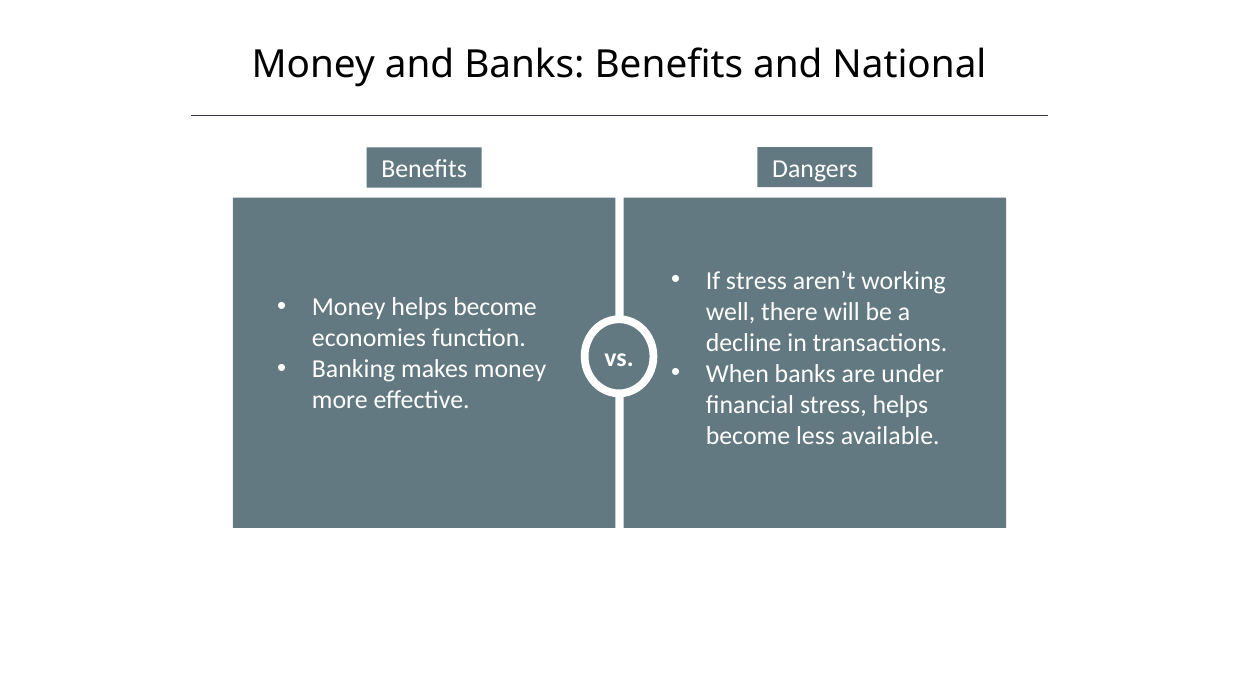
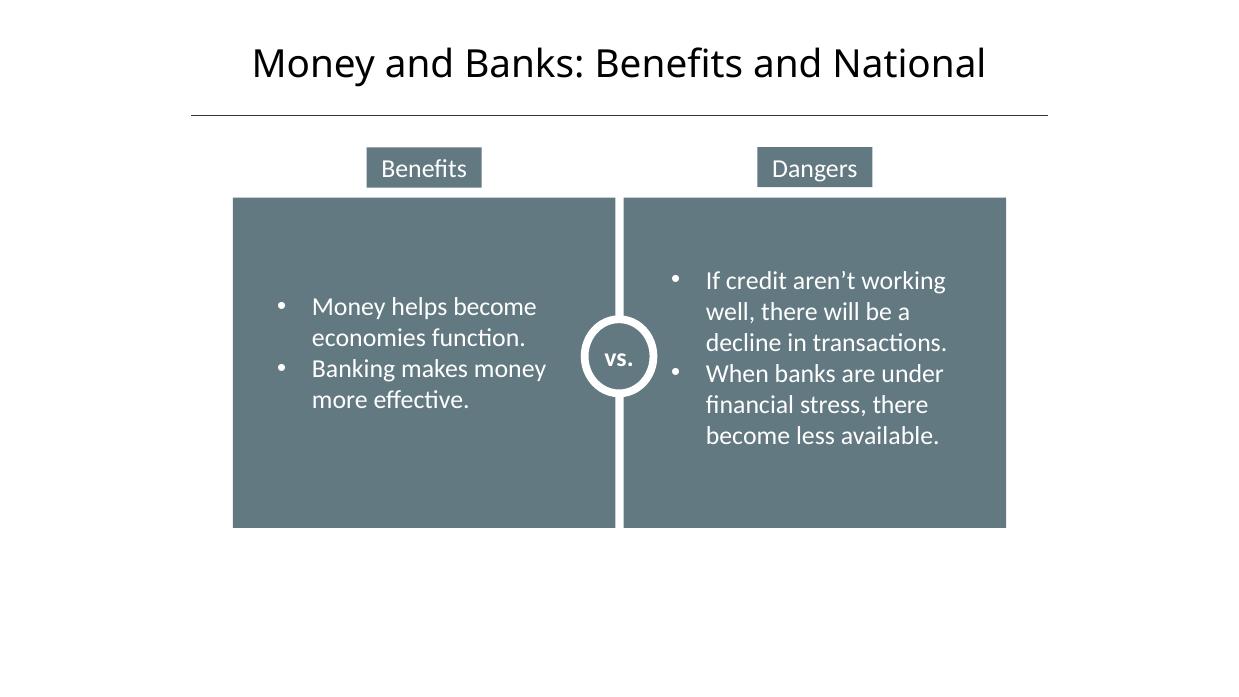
If stress: stress -> credit
stress helps: helps -> there
